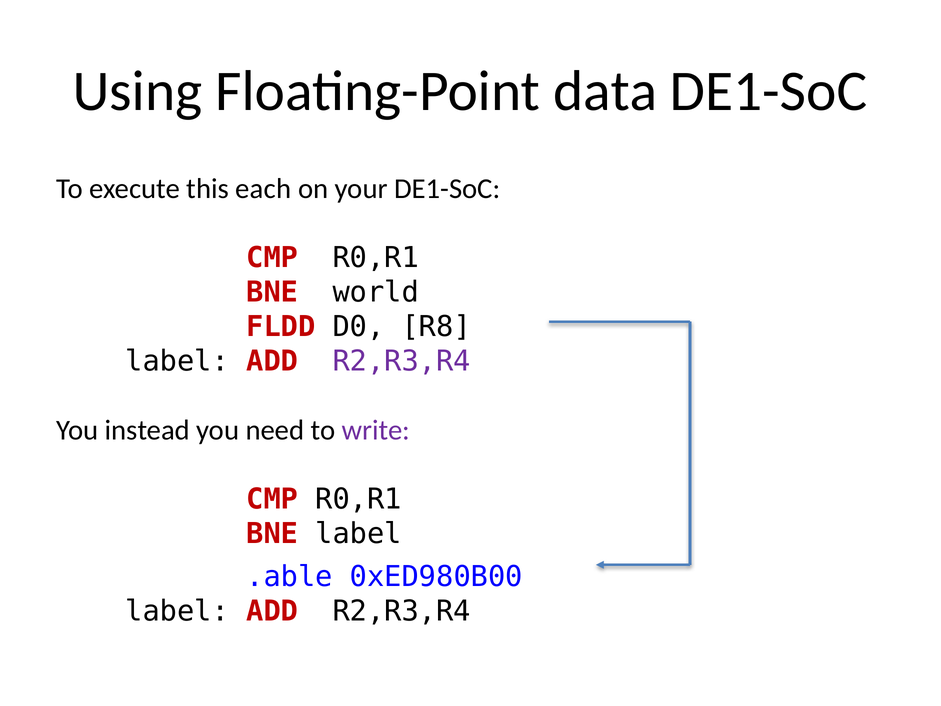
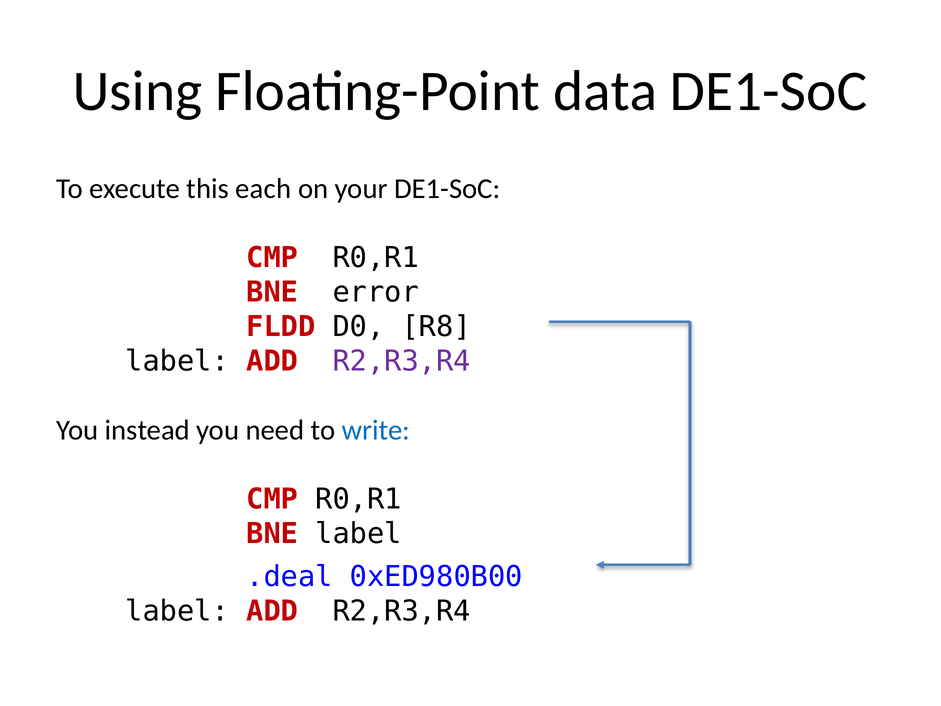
world: world -> error
write colour: purple -> blue
.able: .able -> .deal
